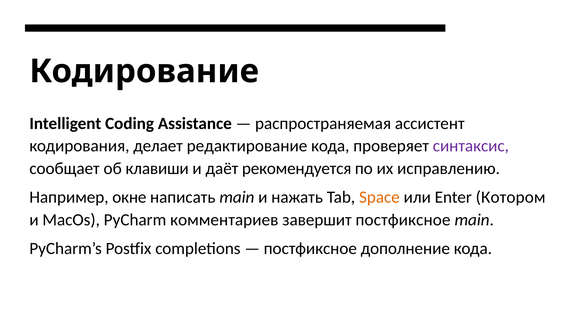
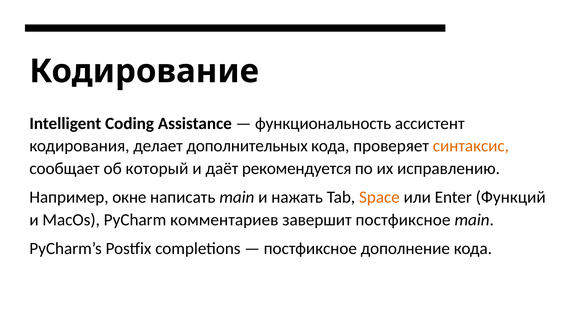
распространяемая: распространяемая -> функциональность
редактирование: редактирование -> дополнительных
синтаксис colour: purple -> orange
клавиши: клавиши -> который
Котором: Котором -> Функций
